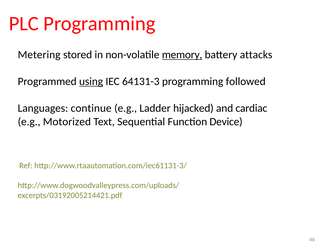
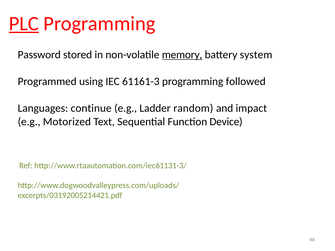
PLC underline: none -> present
Metering: Metering -> Password
attacks: attacks -> system
using underline: present -> none
64131-3: 64131-3 -> 61161-3
hijacked: hijacked -> random
cardiac: cardiac -> impact
